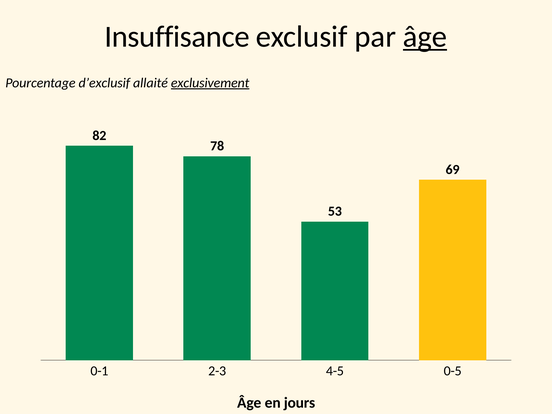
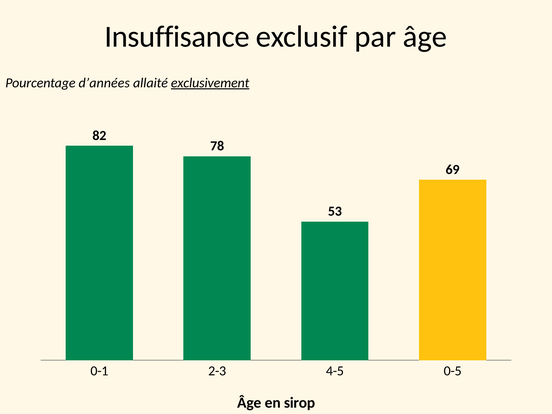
âge at (425, 37) underline: present -> none
d’exclusif: d’exclusif -> d’années
jours: jours -> sirop
